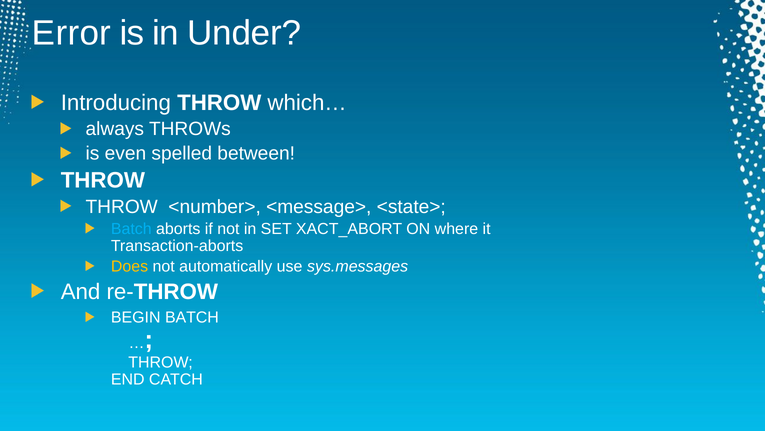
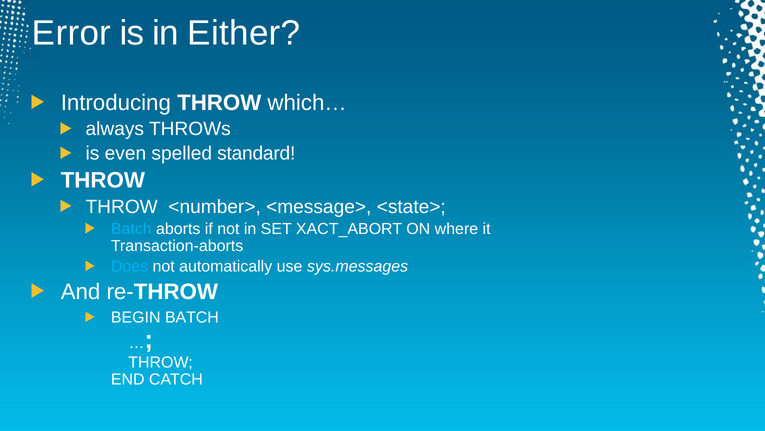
Under: Under -> Either
between: between -> standard
Does colour: yellow -> light blue
